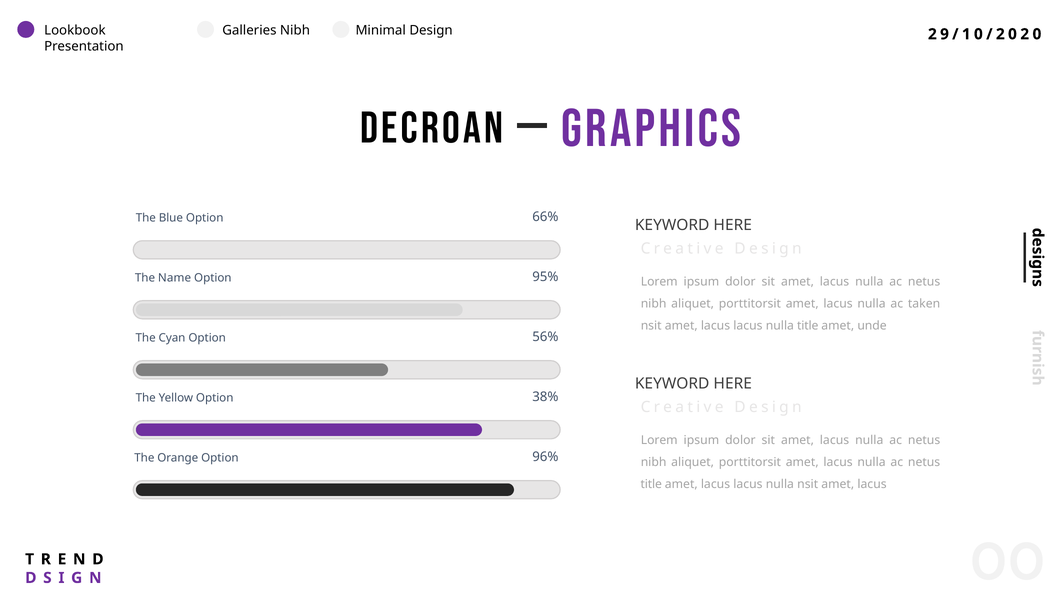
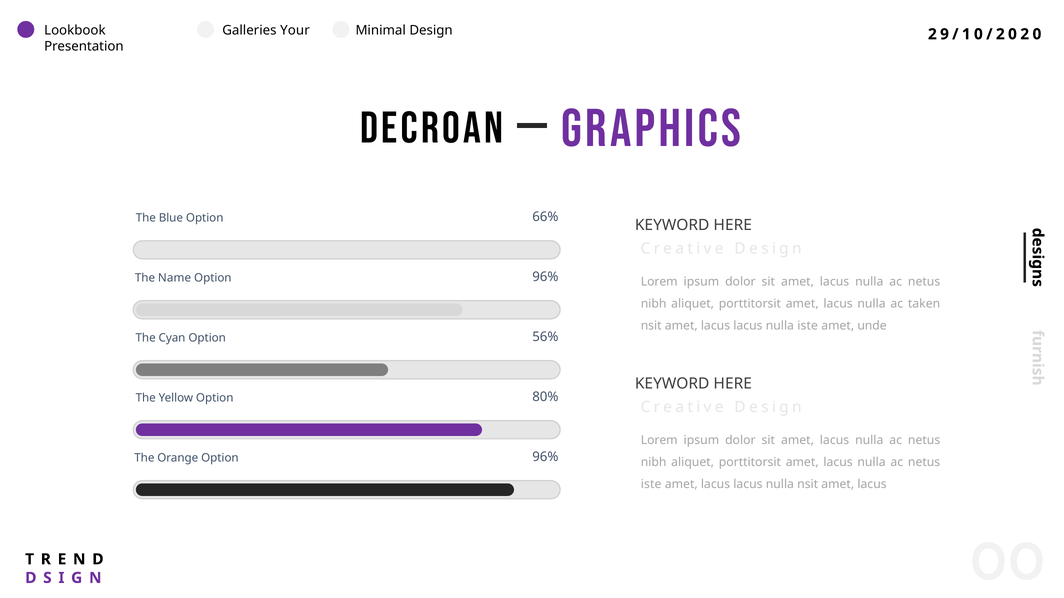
Galleries Nibh: Nibh -> Your
95% at (545, 277): 95% -> 96%
nulla title: title -> iste
38%: 38% -> 80%
title at (651, 485): title -> iste
